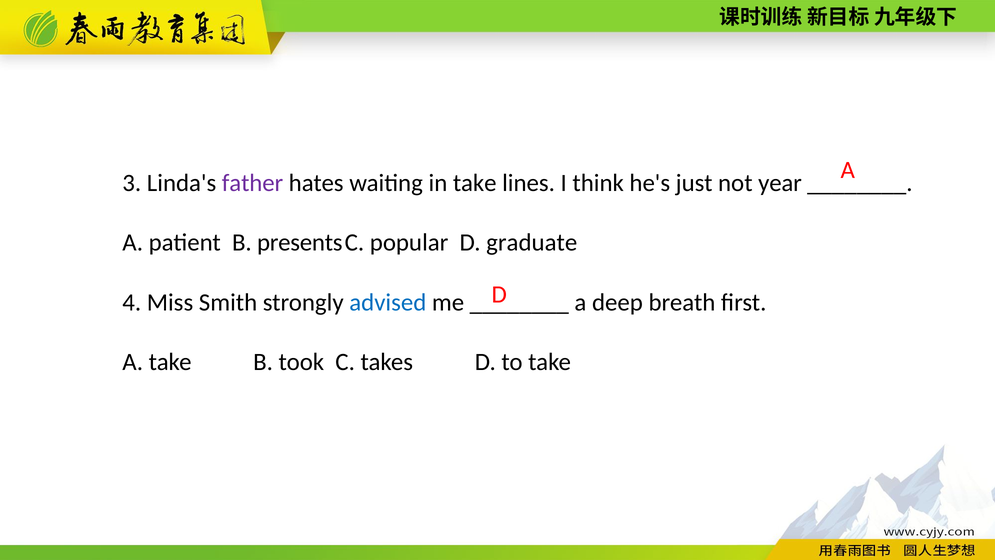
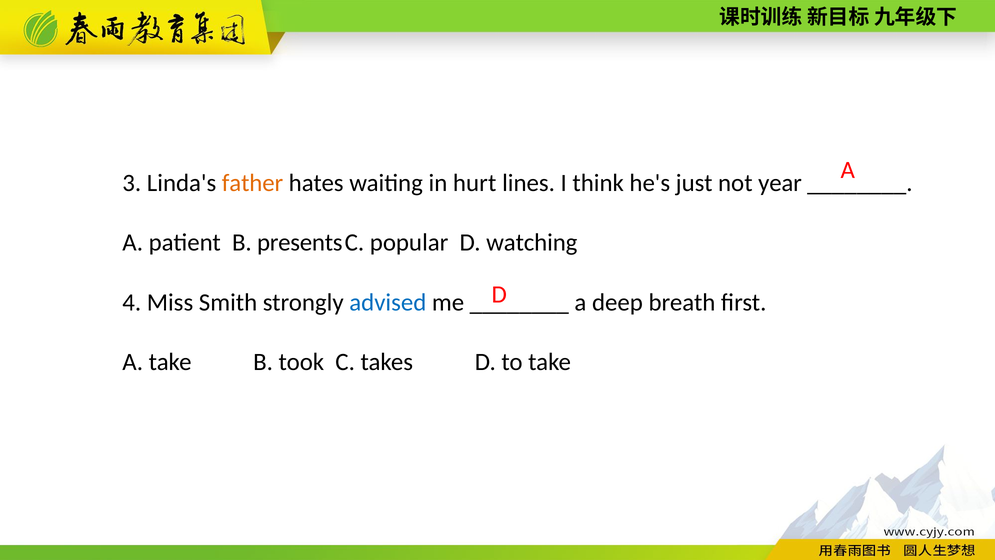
father colour: purple -> orange
in take: take -> hurt
graduate: graduate -> watching
